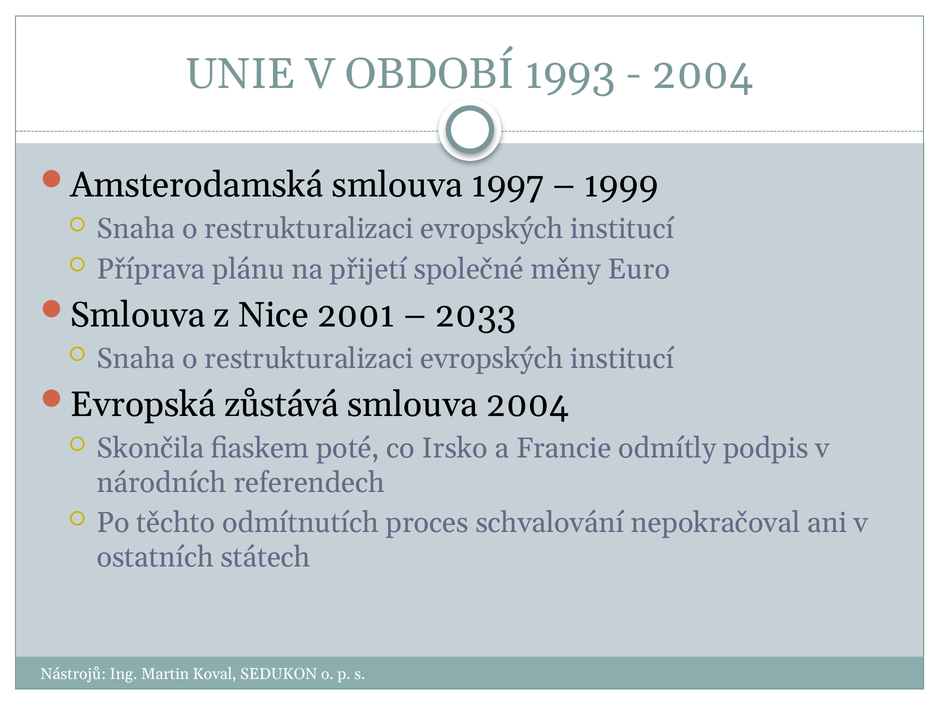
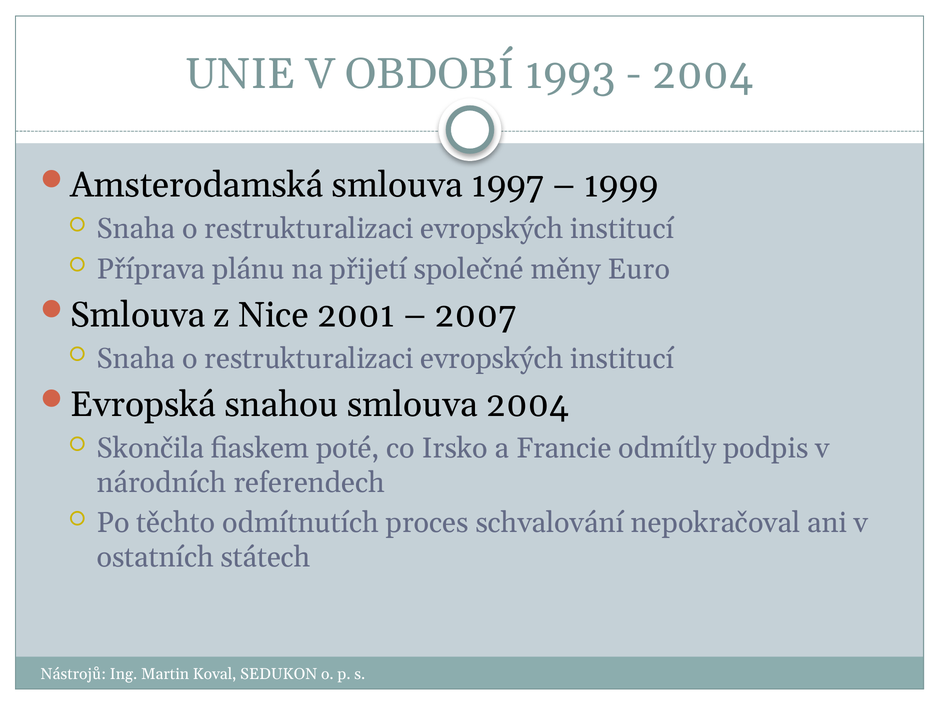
2033: 2033 -> 2007
zůstává: zůstává -> snahou
